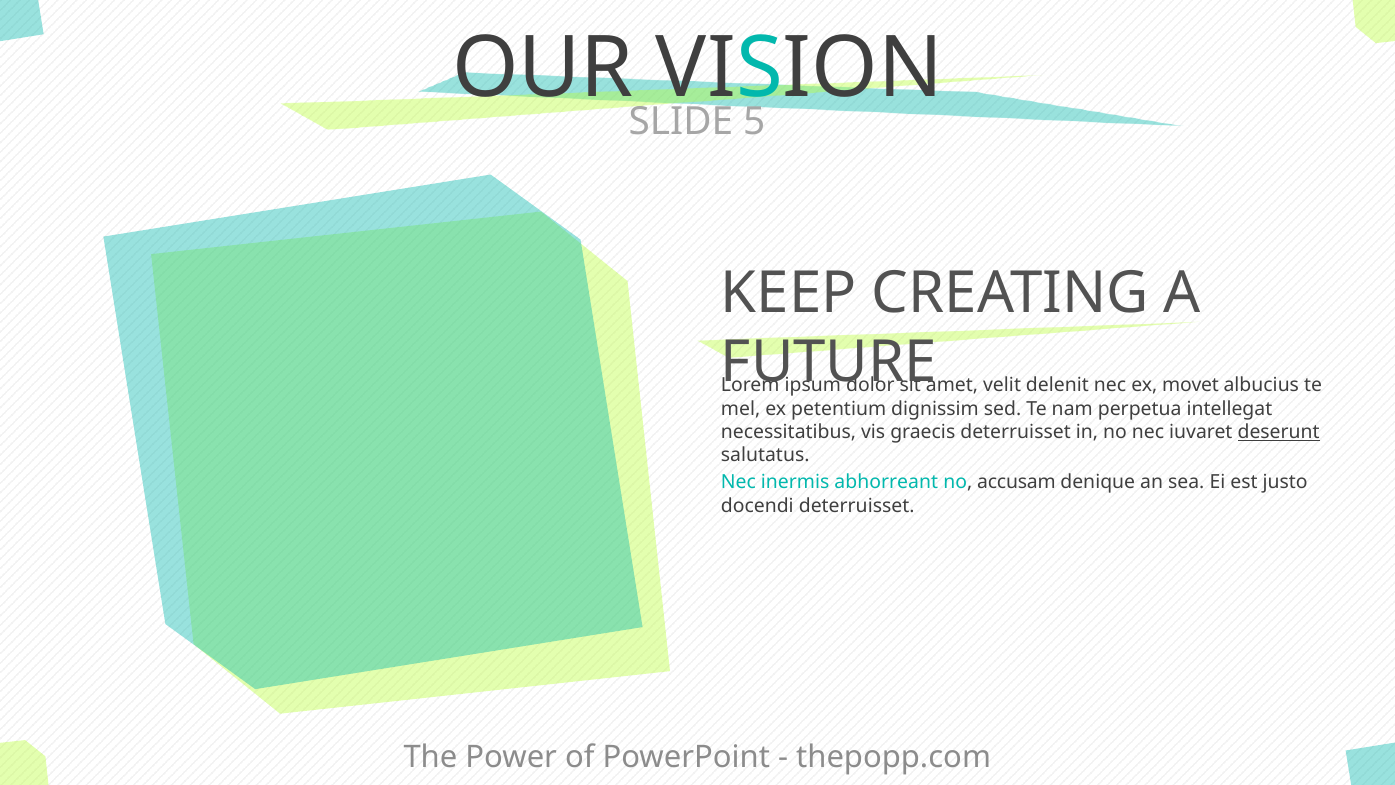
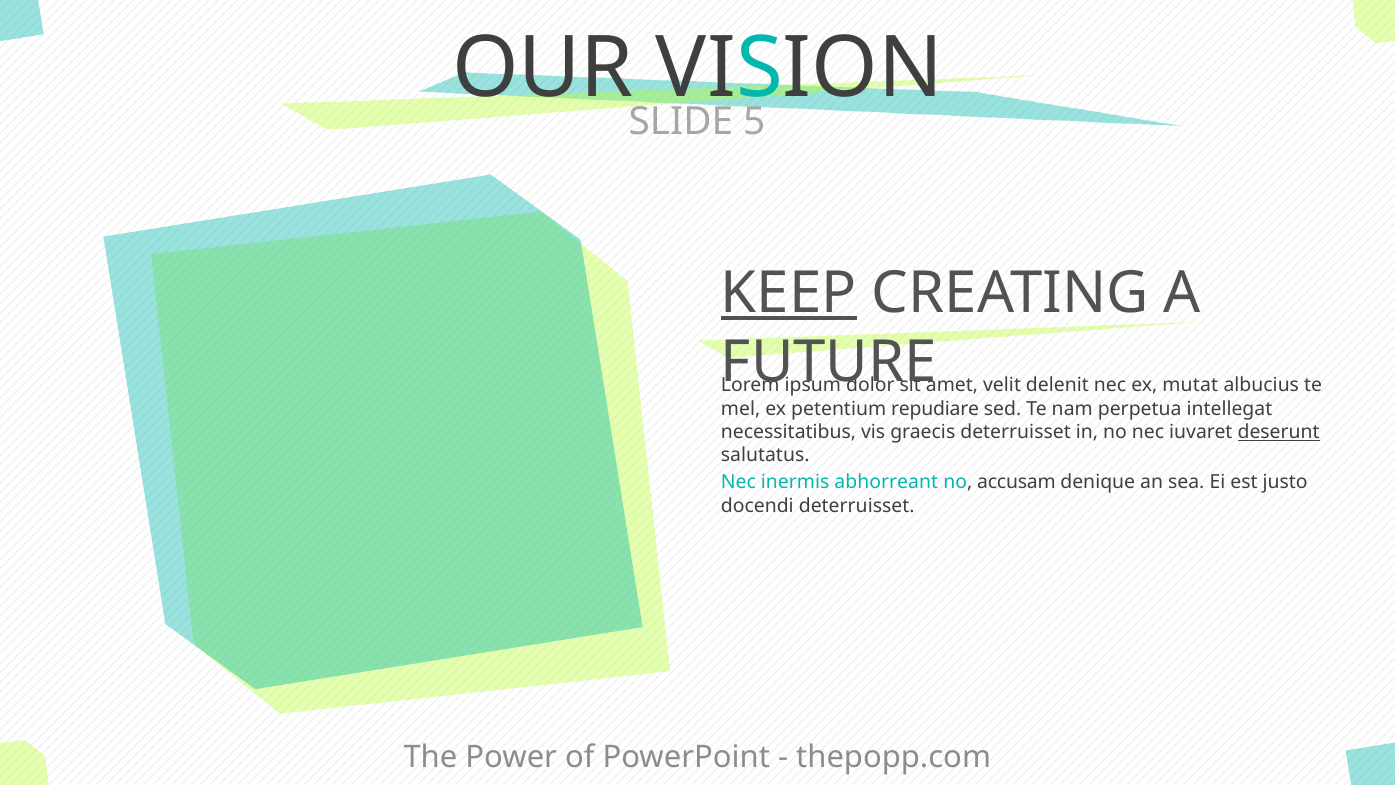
KEEP underline: none -> present
movet: movet -> mutat
dignissim: dignissim -> repudiare
